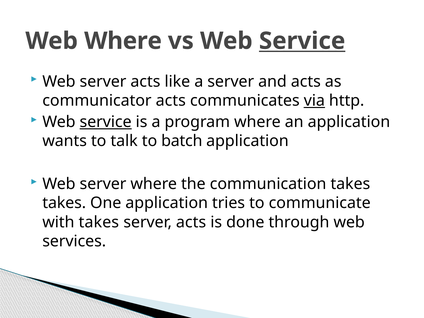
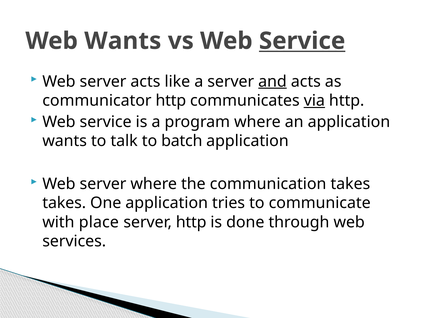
Web Where: Where -> Wants
and underline: none -> present
communicator acts: acts -> http
service at (106, 122) underline: present -> none
with takes: takes -> place
acts at (191, 222): acts -> http
